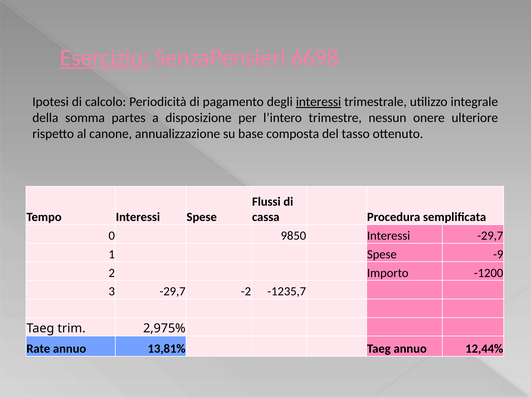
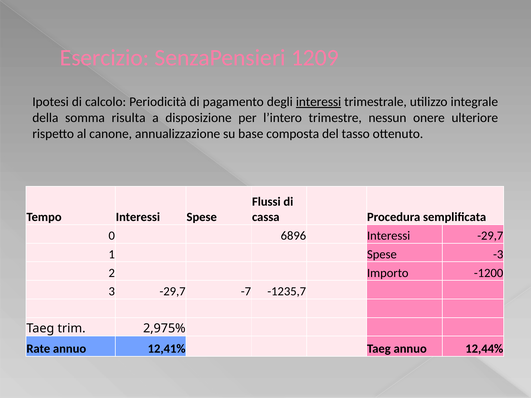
Esercizio underline: present -> none
6698: 6698 -> 1209
partes: partes -> risulta
9850: 9850 -> 6896
-9: -9 -> -3
-2: -2 -> -7
13,81%: 13,81% -> 12,41%
